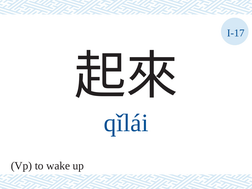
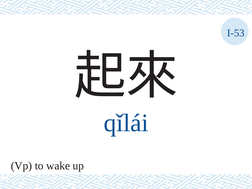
I-17: I-17 -> I-53
